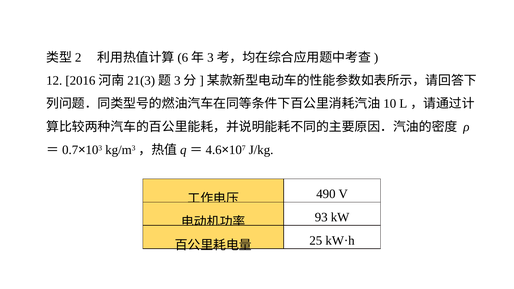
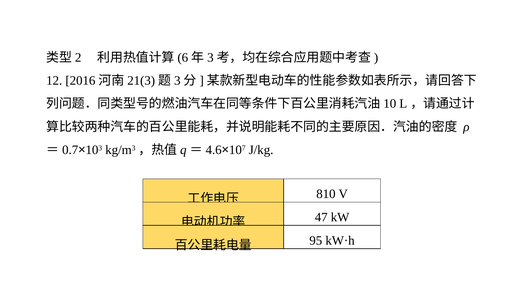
490: 490 -> 810
93: 93 -> 47
25: 25 -> 95
